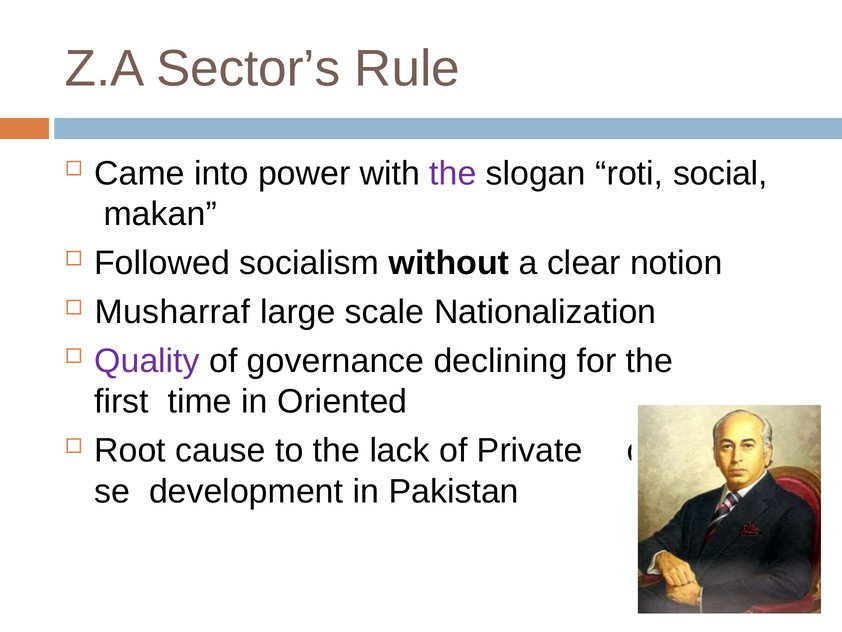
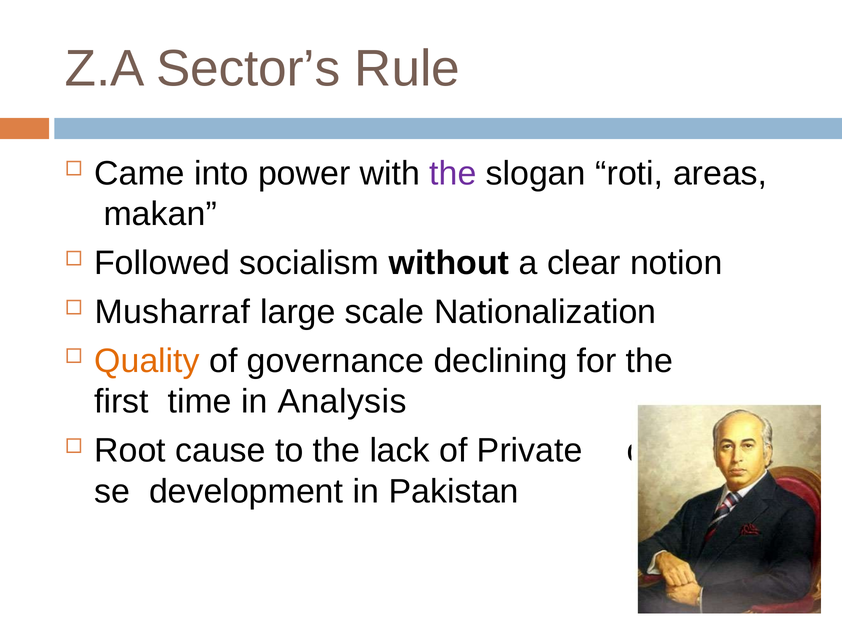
social: social -> areas
Quality colour: purple -> orange
Oriented: Oriented -> Analysis
